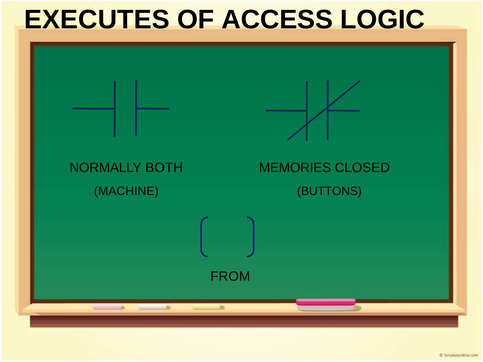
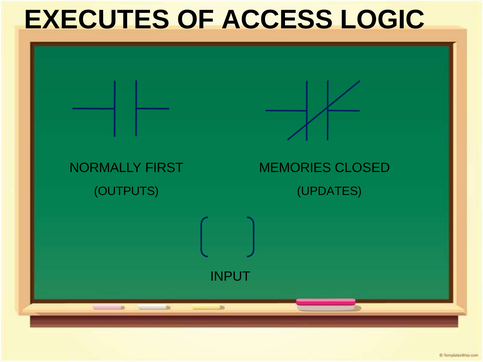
BOTH: BOTH -> FIRST
MACHINE: MACHINE -> OUTPUTS
BUTTONS: BUTTONS -> UPDATES
FROM: FROM -> INPUT
